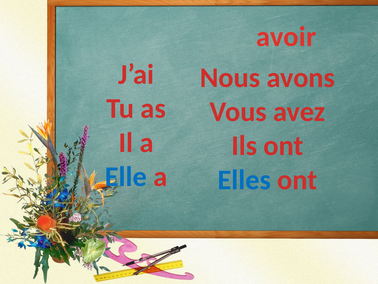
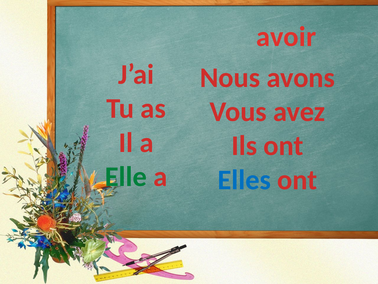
Elle colour: blue -> green
